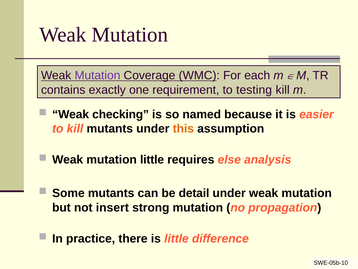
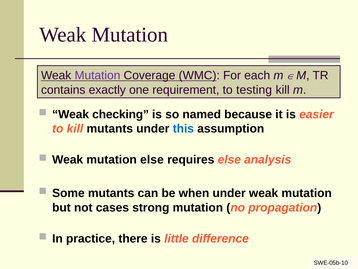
this colour: orange -> blue
mutation little: little -> else
detail: detail -> when
insert: insert -> cases
